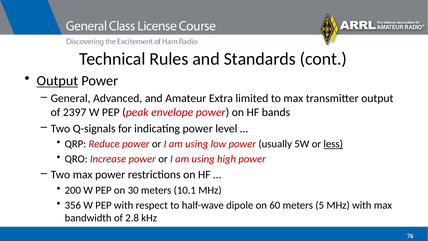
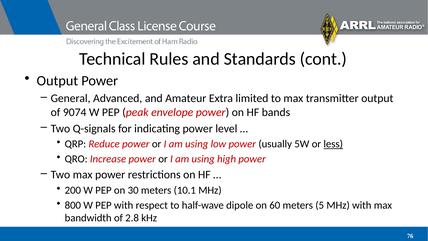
Output at (57, 81) underline: present -> none
2397: 2397 -> 9074
356: 356 -> 800
